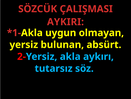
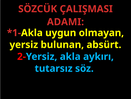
AYKIRI: AYKIRI -> ADAMI
